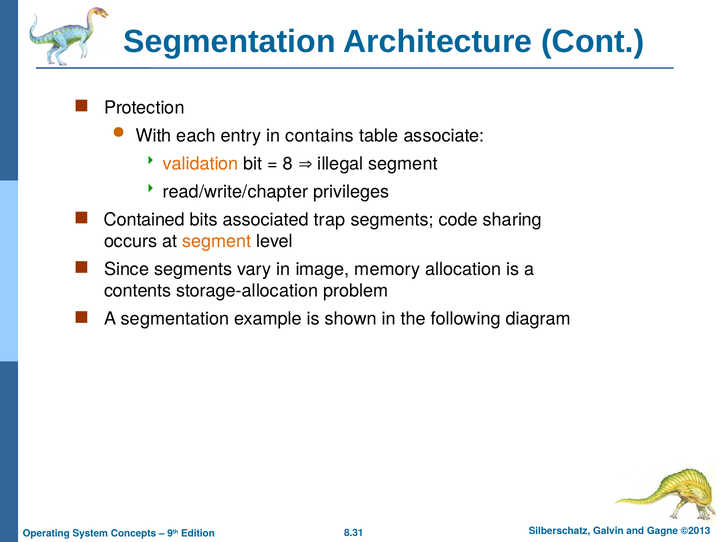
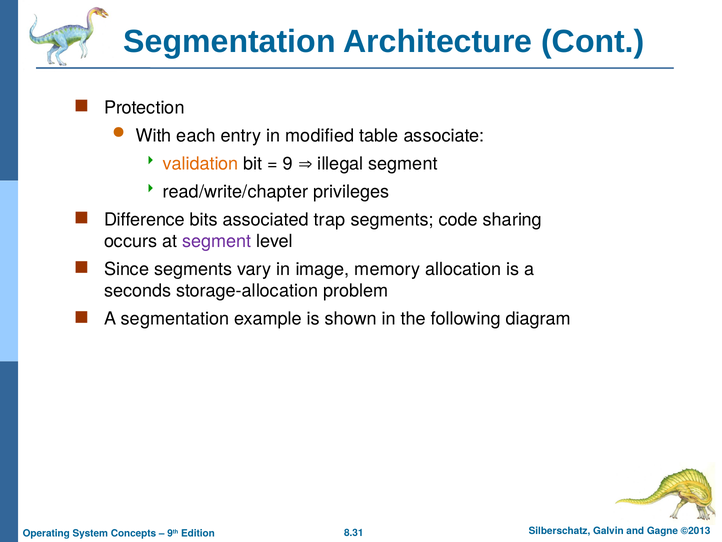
contains: contains -> modified
8: 8 -> 9
Contained: Contained -> Difference
segment at (217, 241) colour: orange -> purple
contents: contents -> seconds
